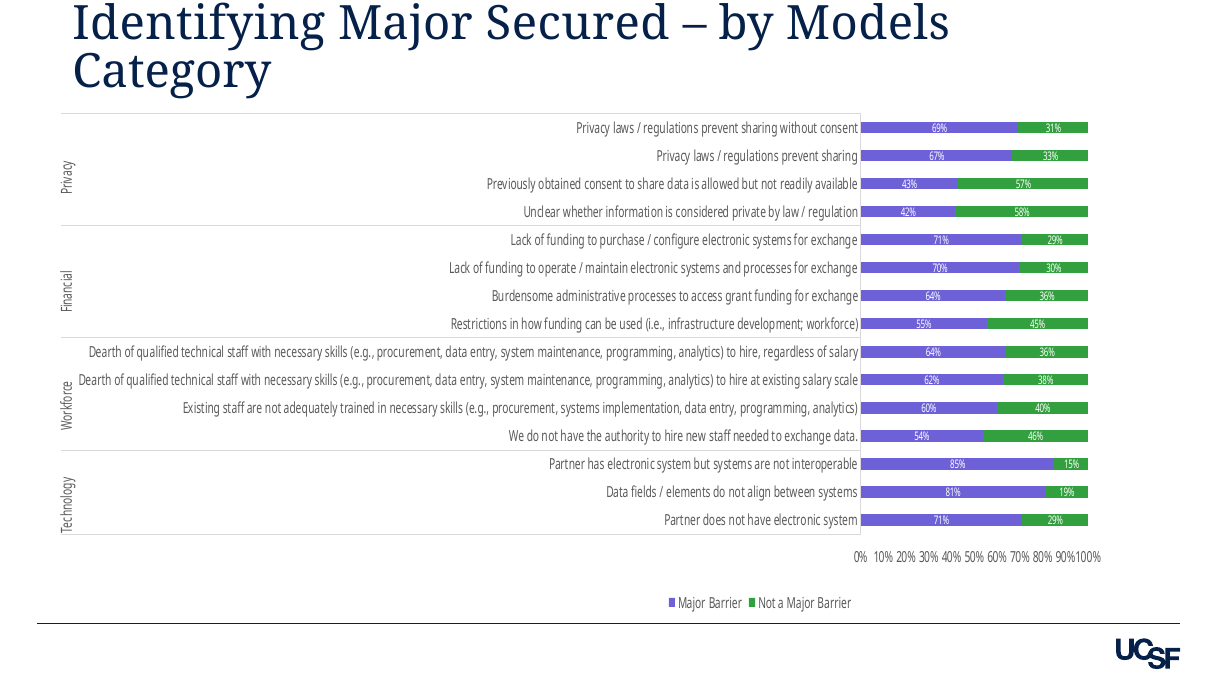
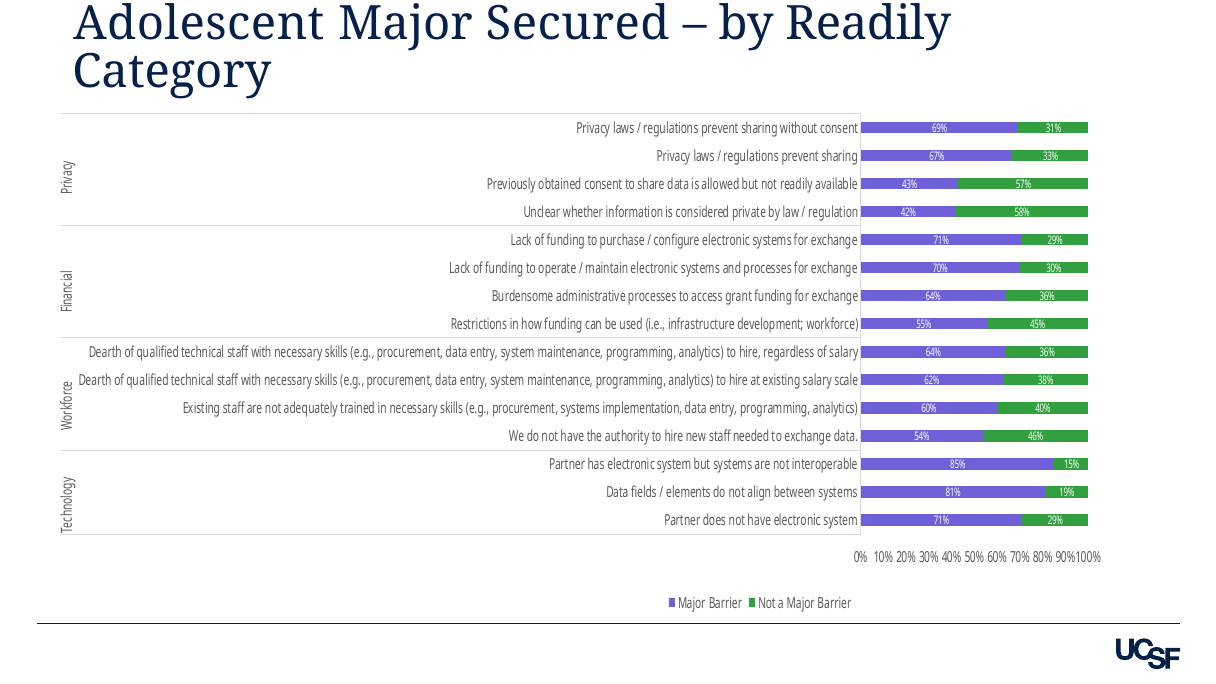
Identifying: Identifying -> Adolescent
by Models: Models -> Readily
